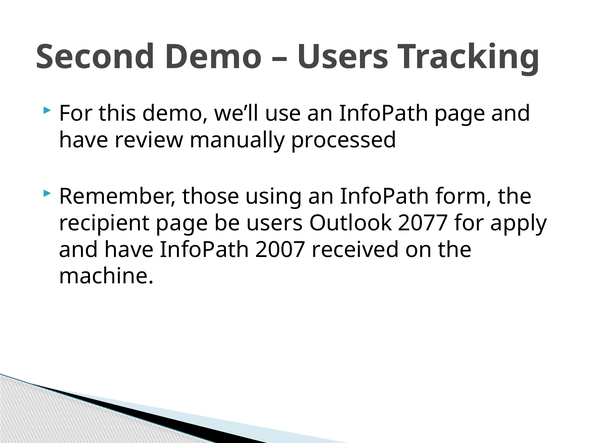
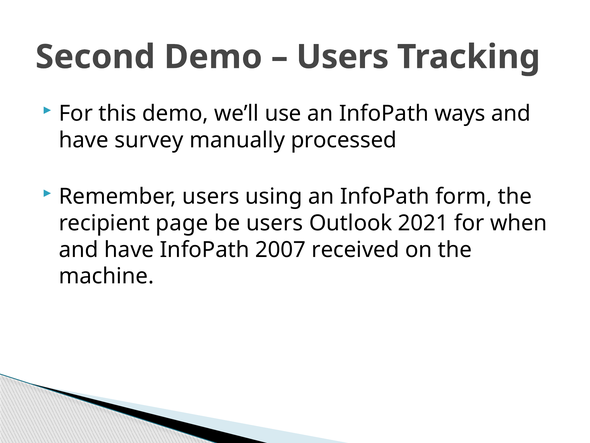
InfoPath page: page -> ways
review: review -> survey
Remember those: those -> users
2077: 2077 -> 2021
apply: apply -> when
